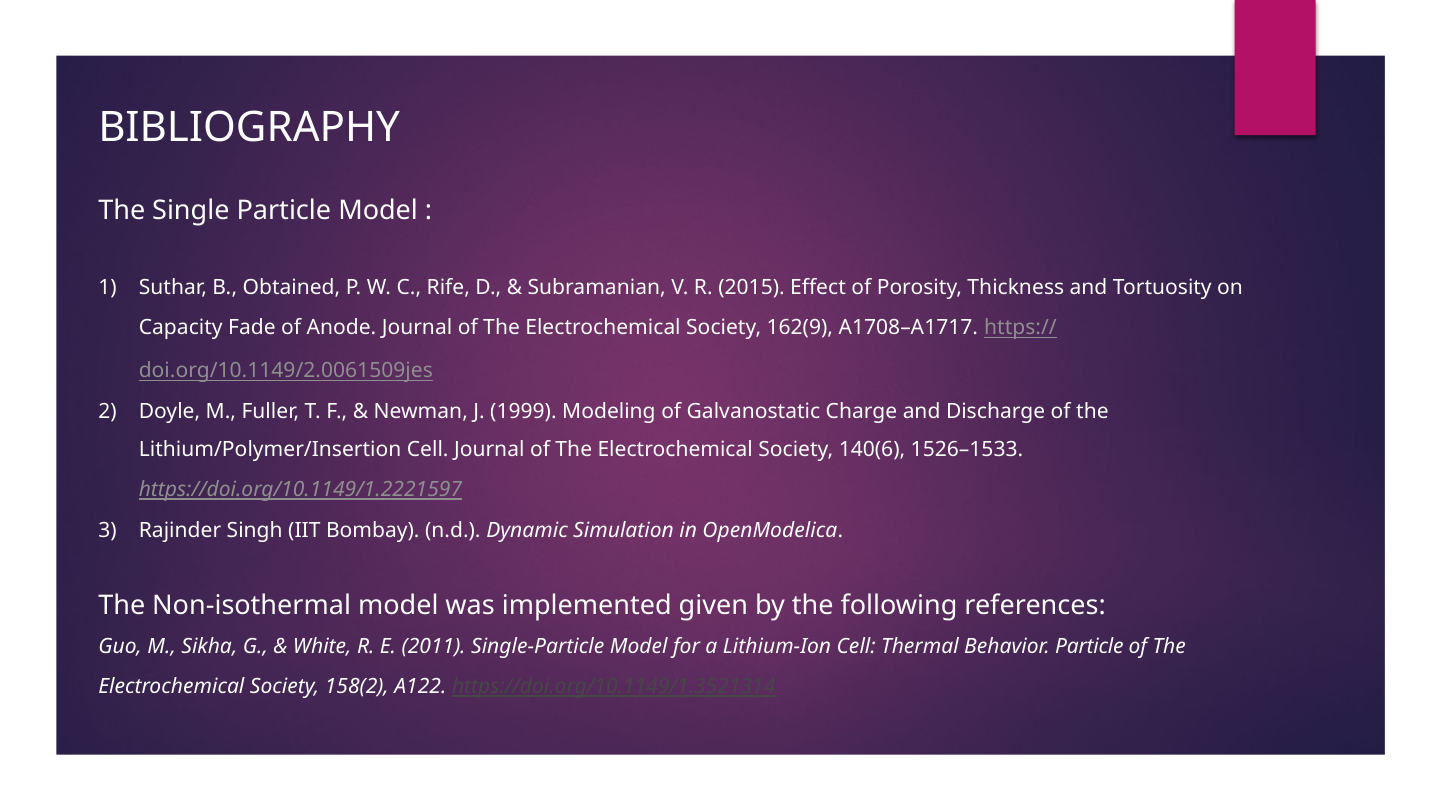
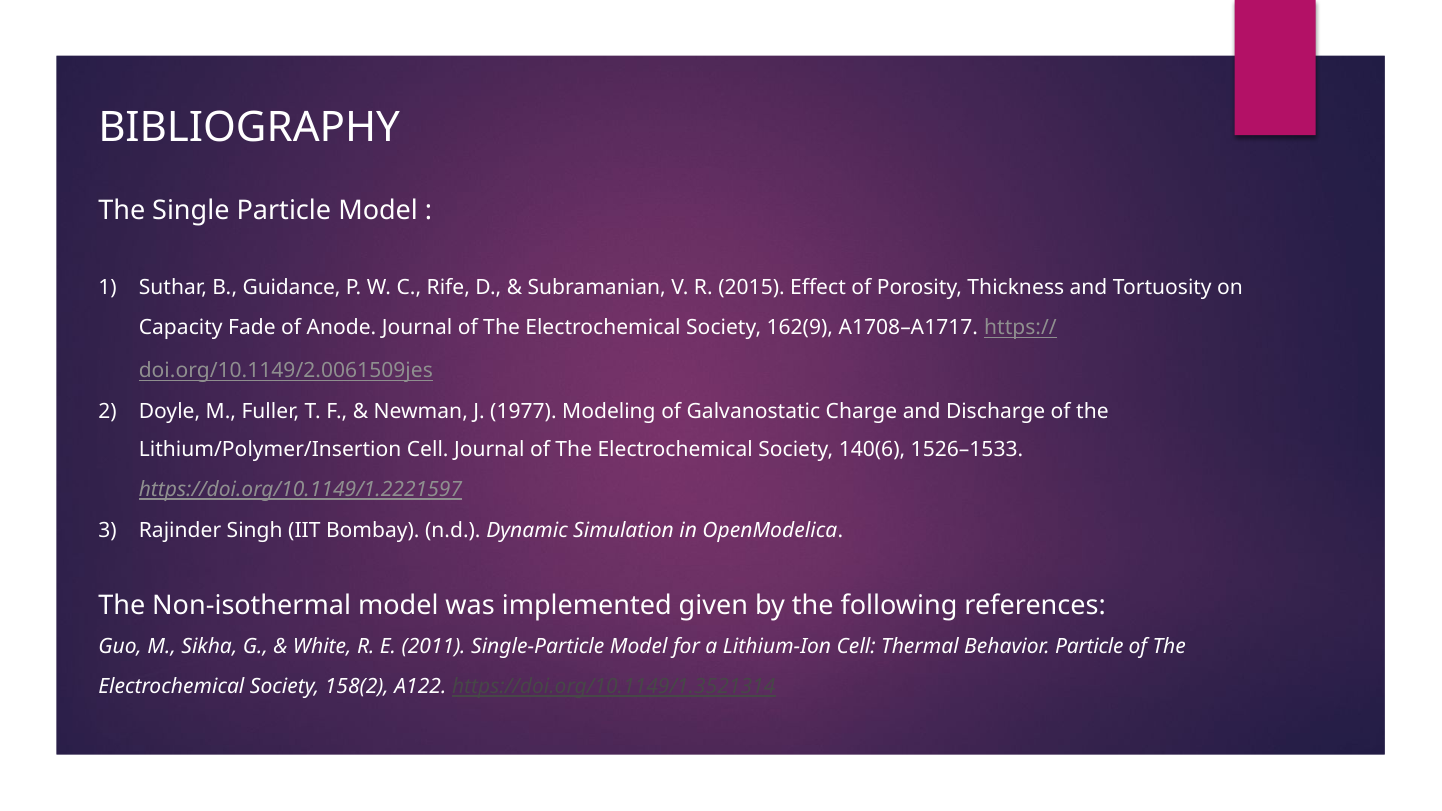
Obtained: Obtained -> Guidance
1999: 1999 -> 1977
